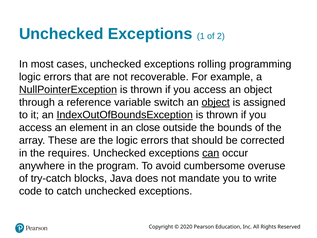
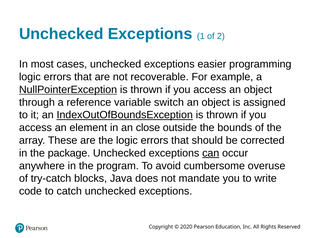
rolling: rolling -> easier
object at (216, 102) underline: present -> none
requires: requires -> package
